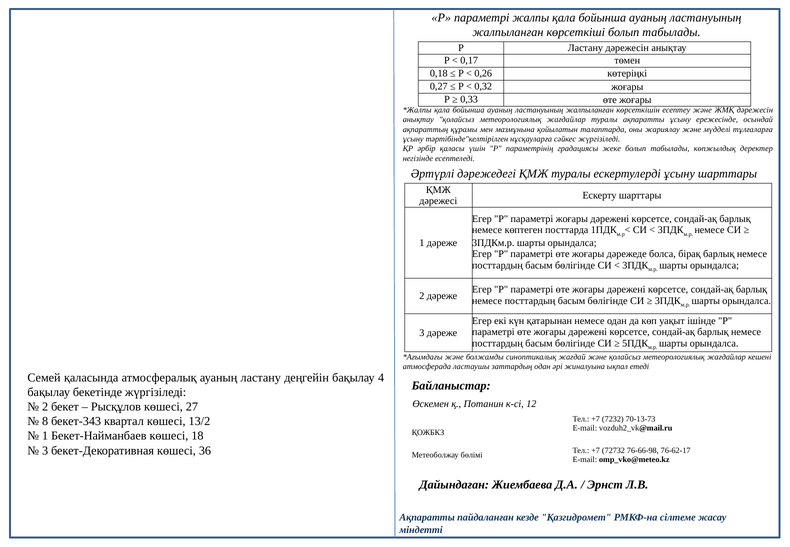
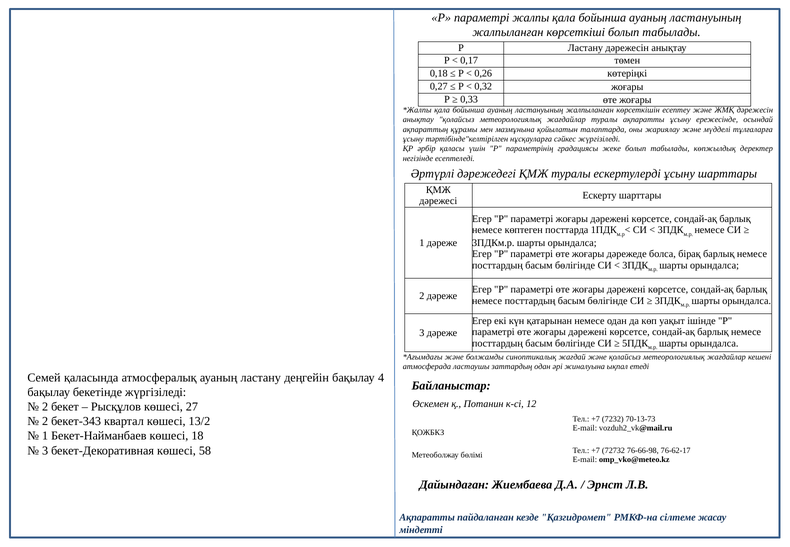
8 at (45, 421): 8 -> 2
36: 36 -> 58
